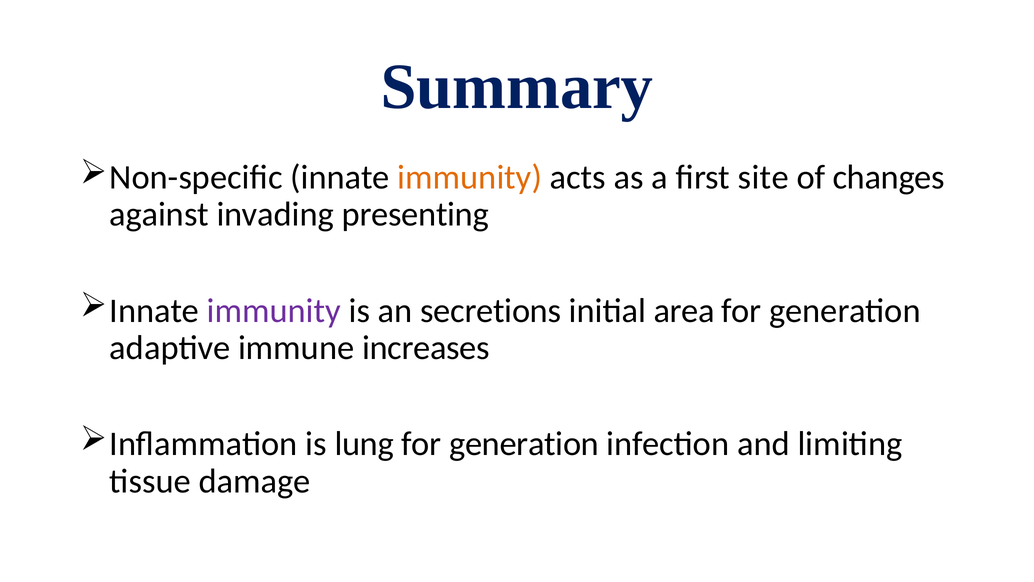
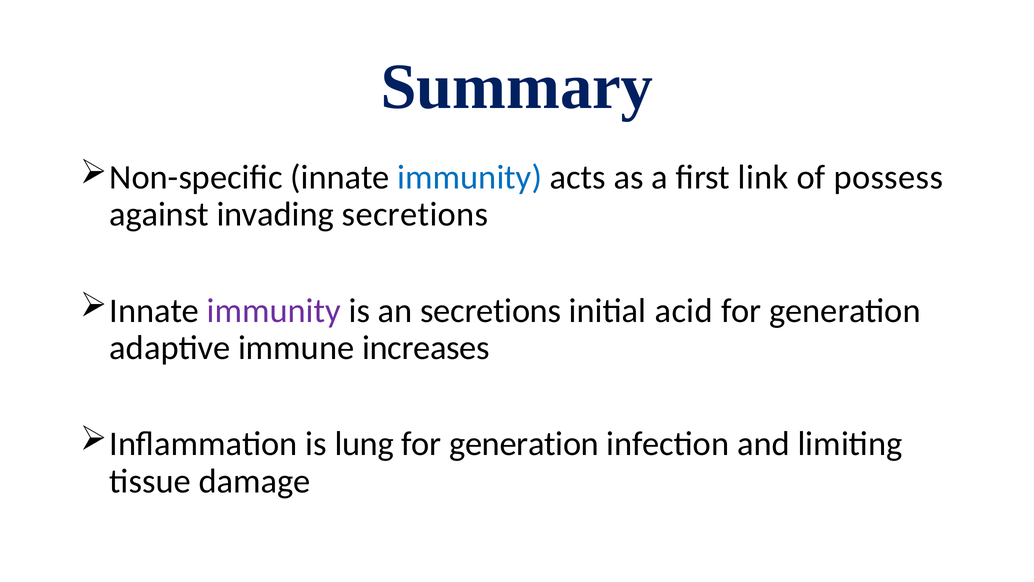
immunity at (470, 177) colour: orange -> blue
site: site -> link
changes: changes -> possess
invading presenting: presenting -> secretions
area: area -> acid
